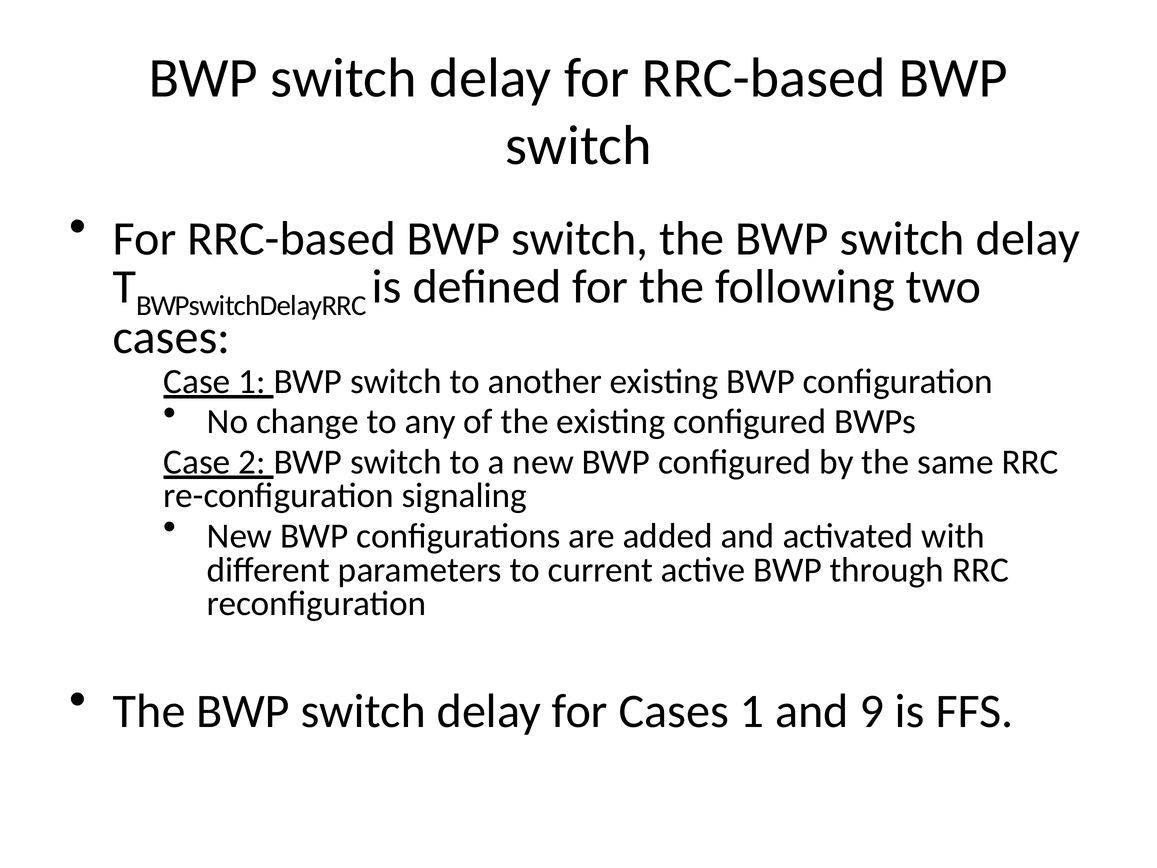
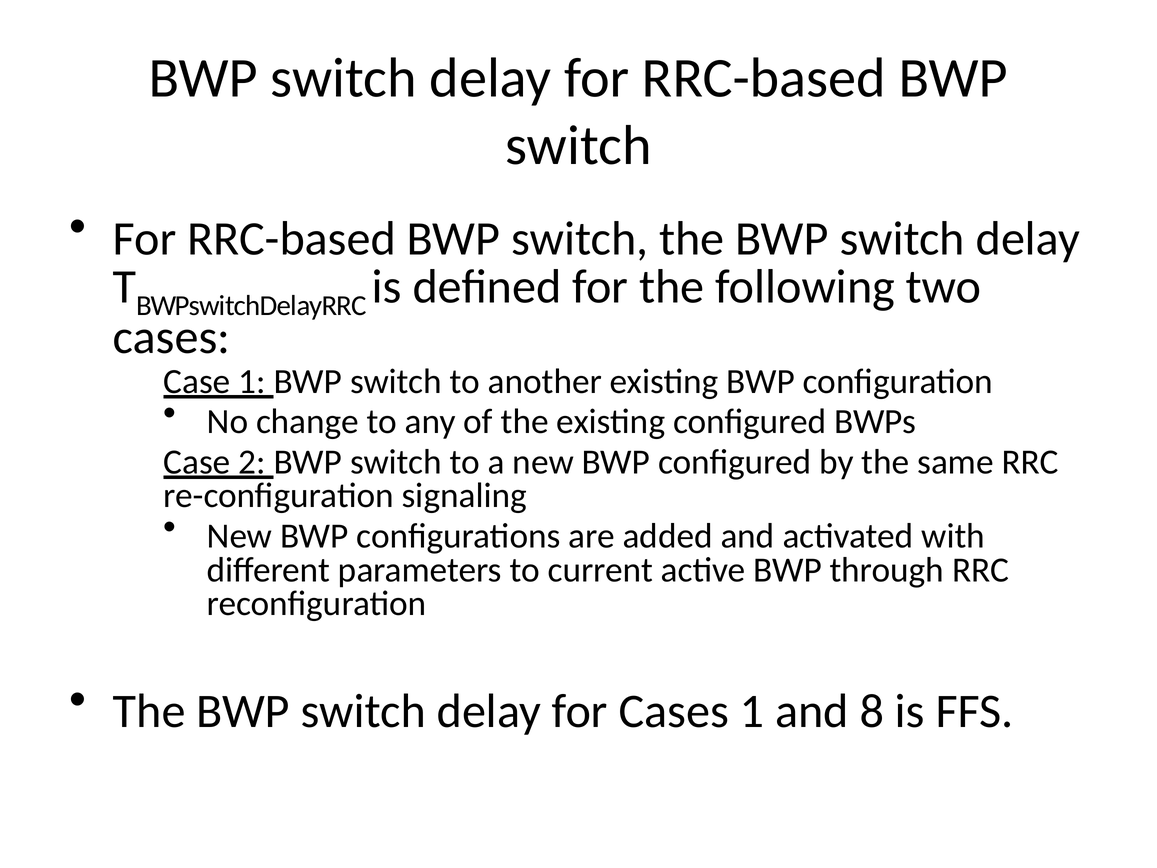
9: 9 -> 8
